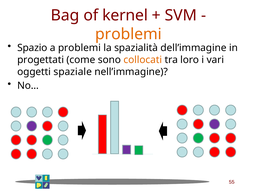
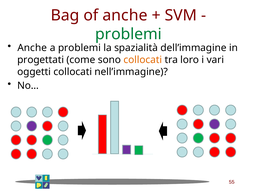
of kernel: kernel -> anche
problemi at (128, 34) colour: orange -> green
Spazio at (32, 48): Spazio -> Anche
oggetti spaziale: spaziale -> collocati
